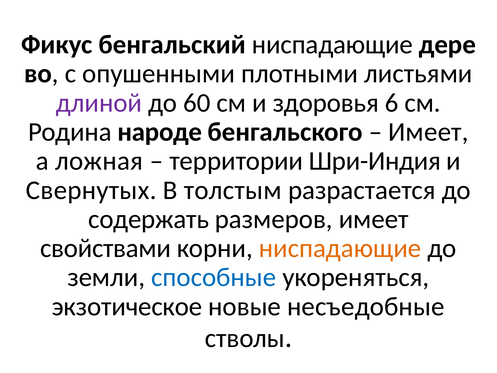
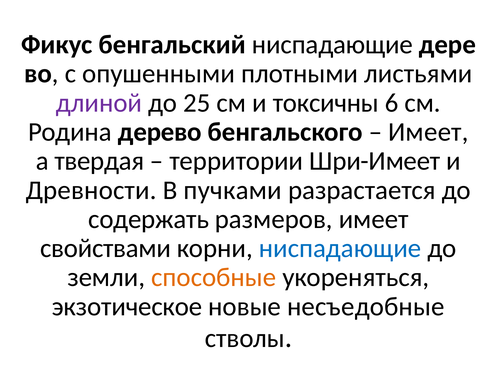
60: 60 -> 25
здоровья: здоровья -> токсичны
народе: народе -> дерево
ложная: ложная -> твердая
Шри-Индия: Шри-Индия -> Шри-Имеет
Свернутых: Свернутых -> Древности
толстым: толстым -> пучками
ниспадающие at (340, 248) colour: orange -> blue
способные colour: blue -> orange
